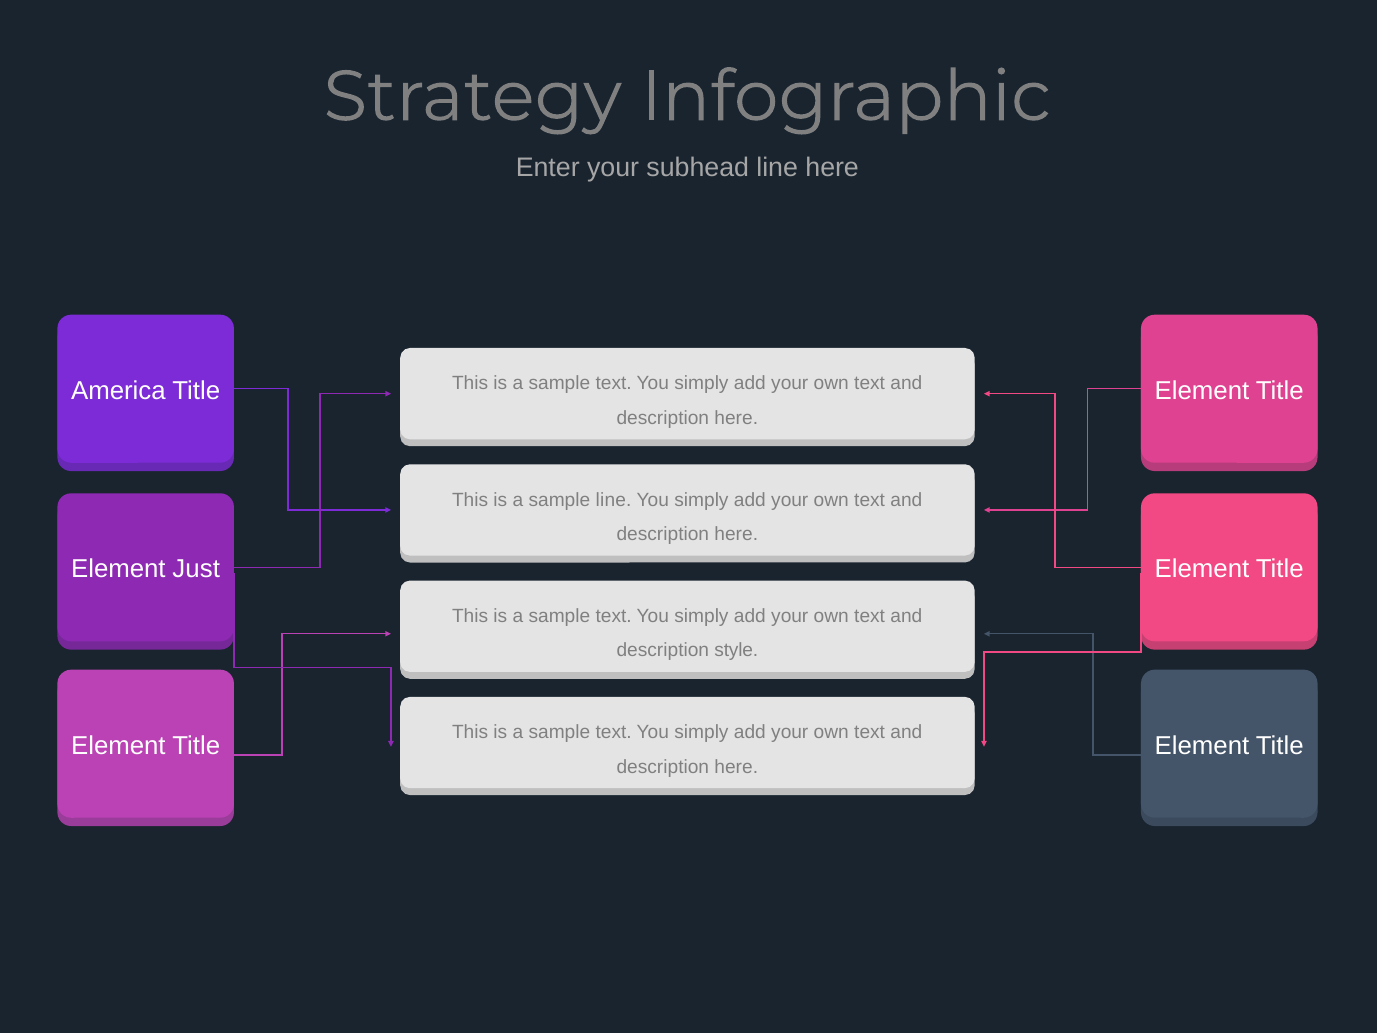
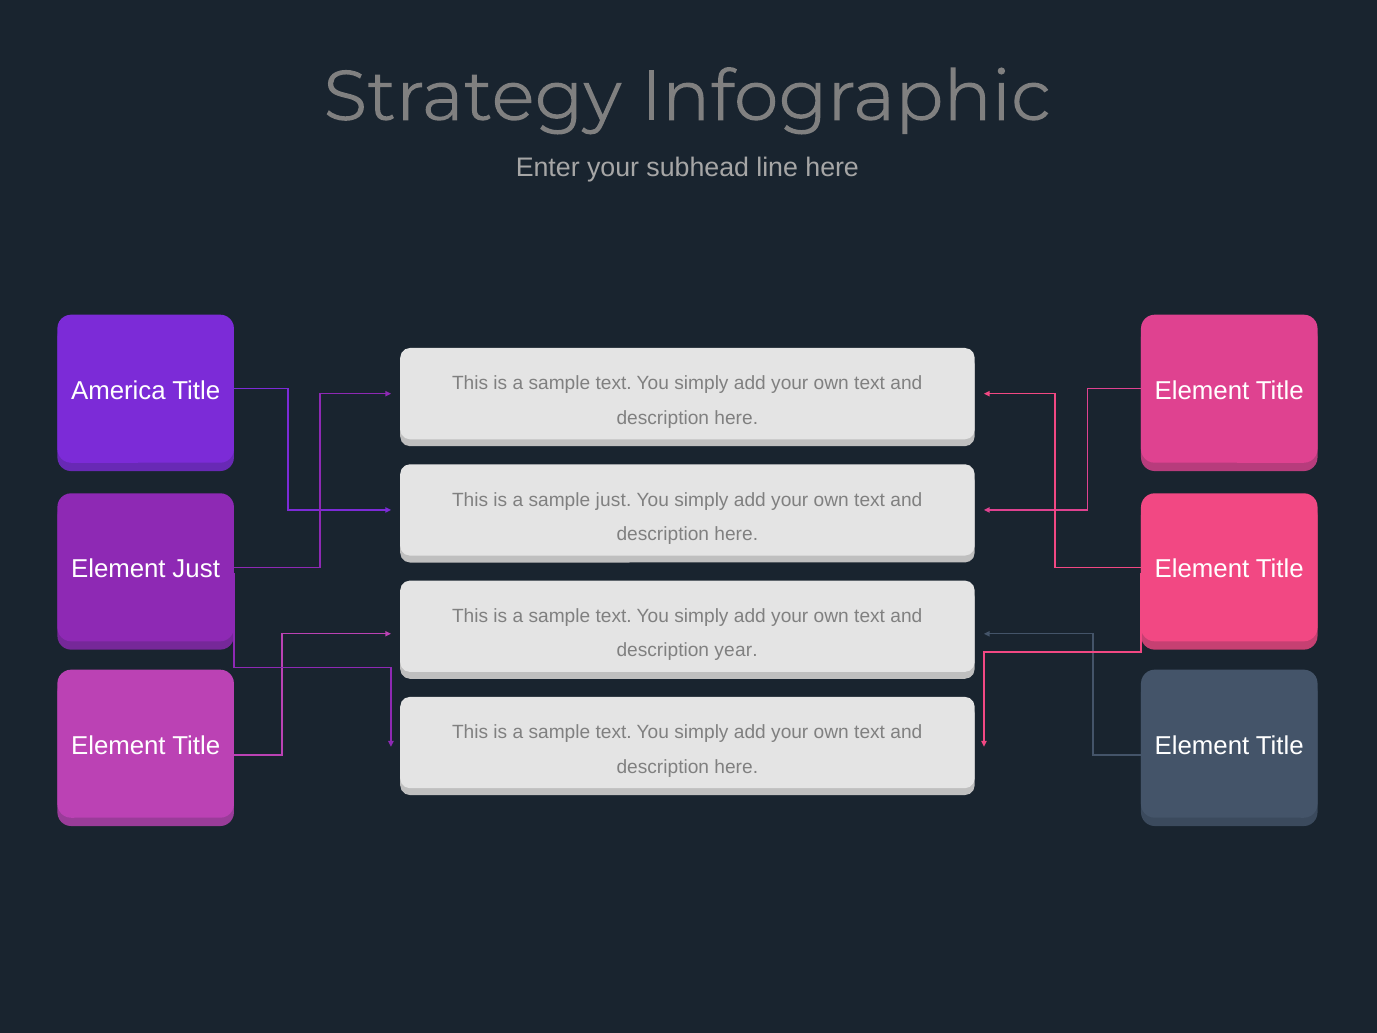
sample line: line -> just
style: style -> year
